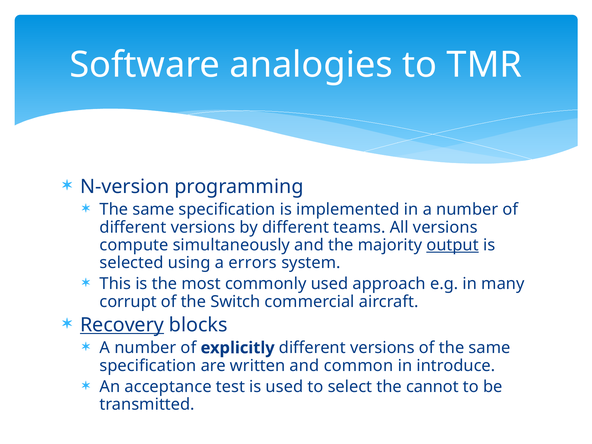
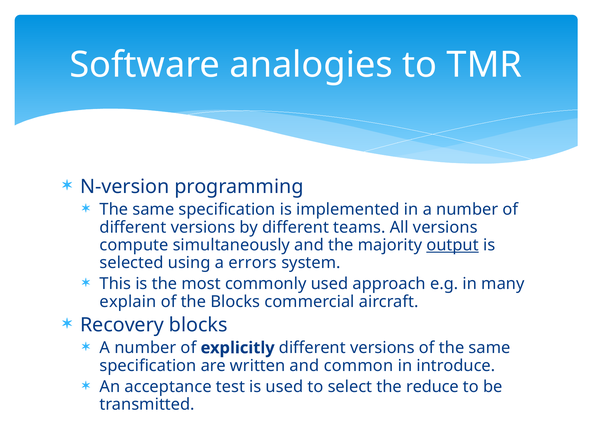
corrupt: corrupt -> explain
the Switch: Switch -> Blocks
Recovery underline: present -> none
cannot: cannot -> reduce
